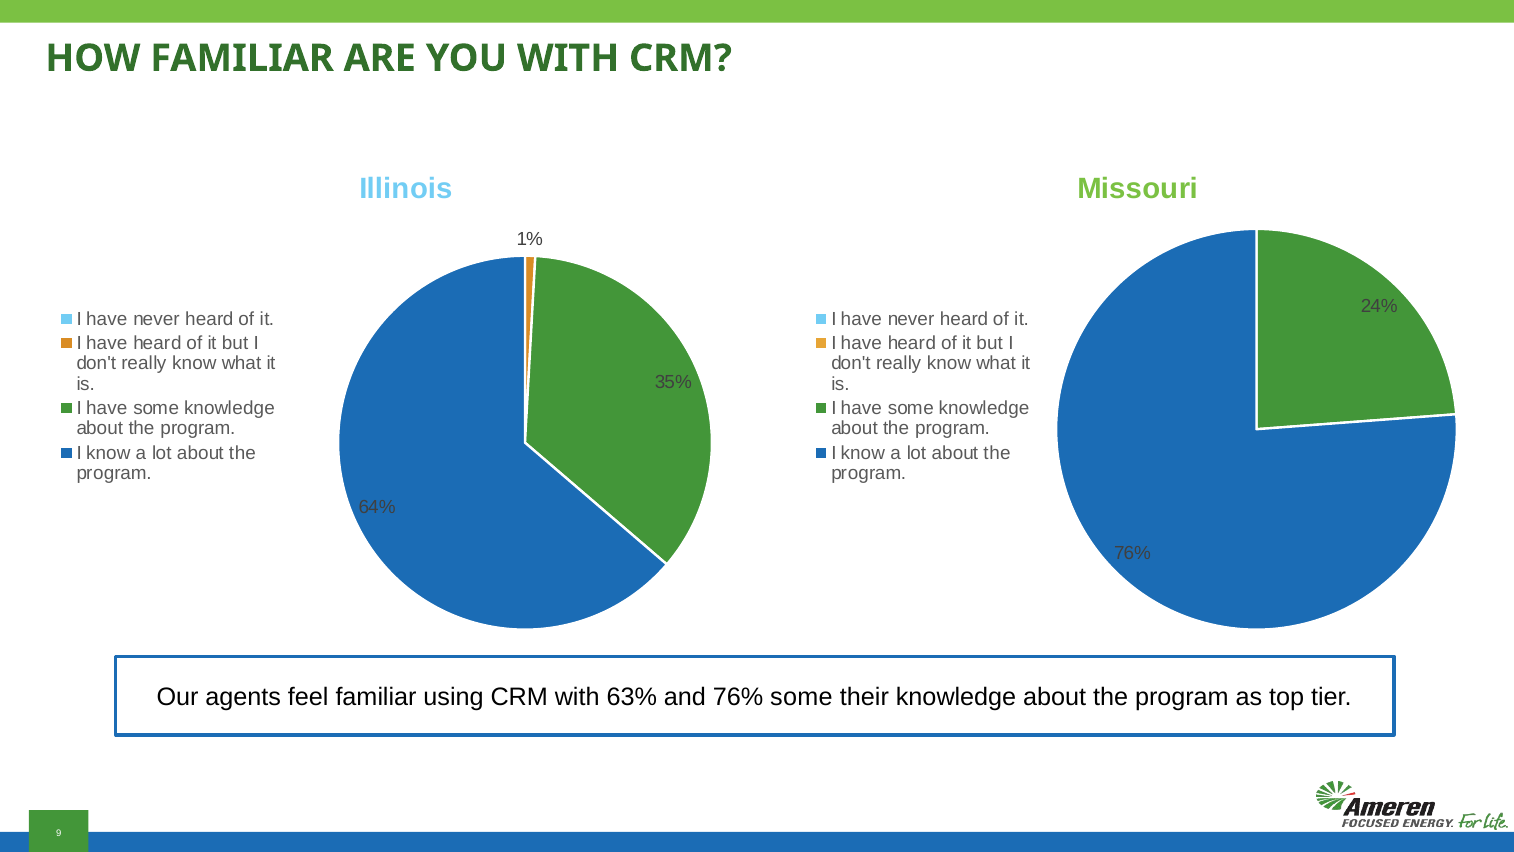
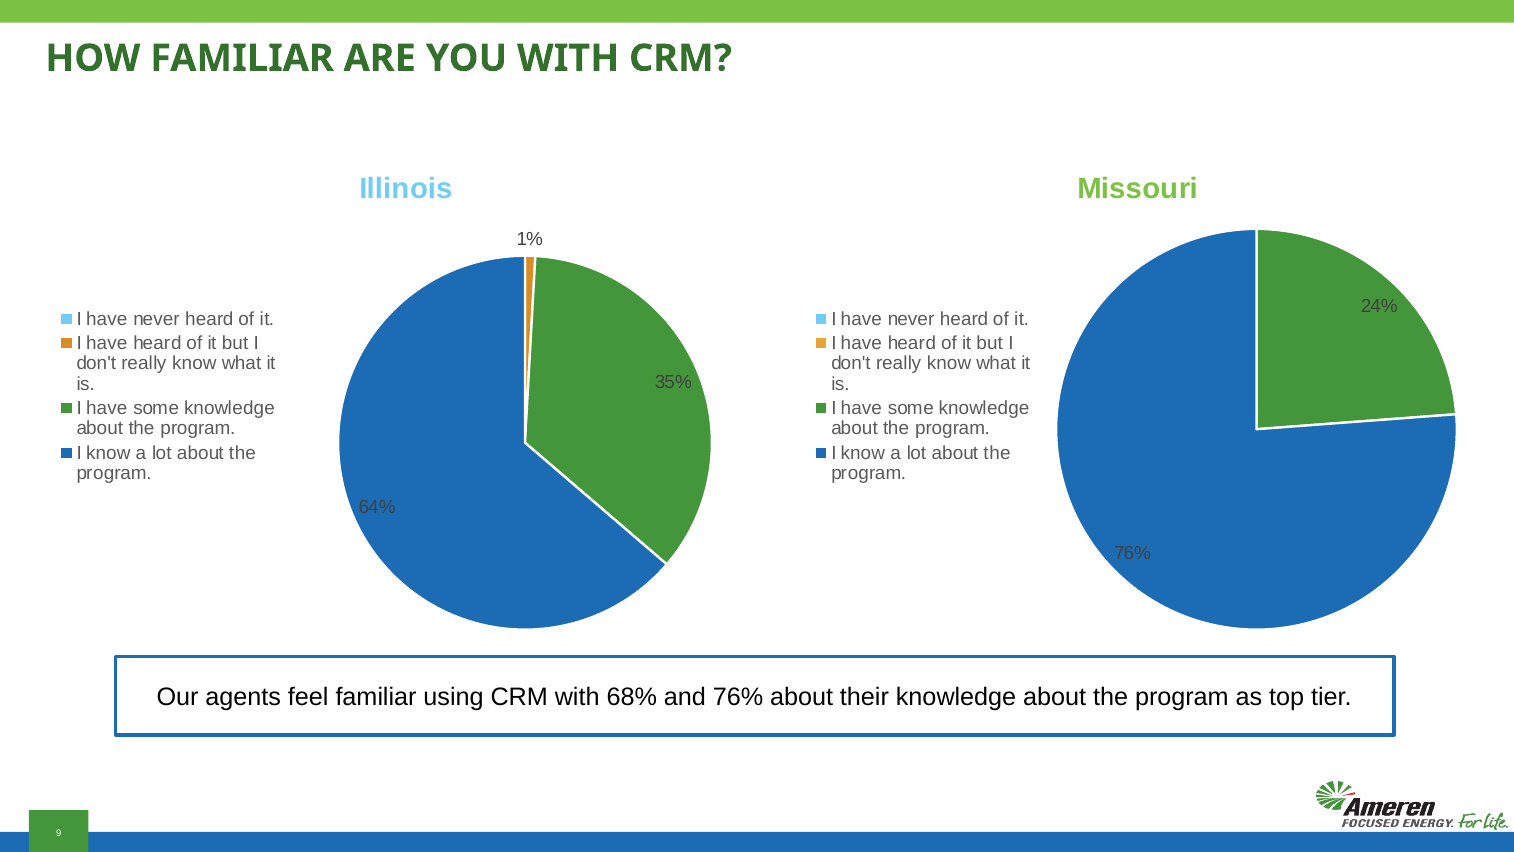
63%: 63% -> 68%
76% some: some -> about
